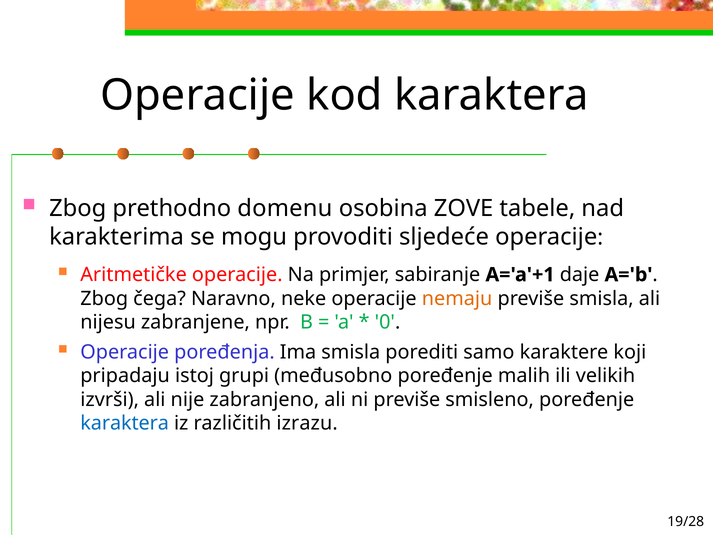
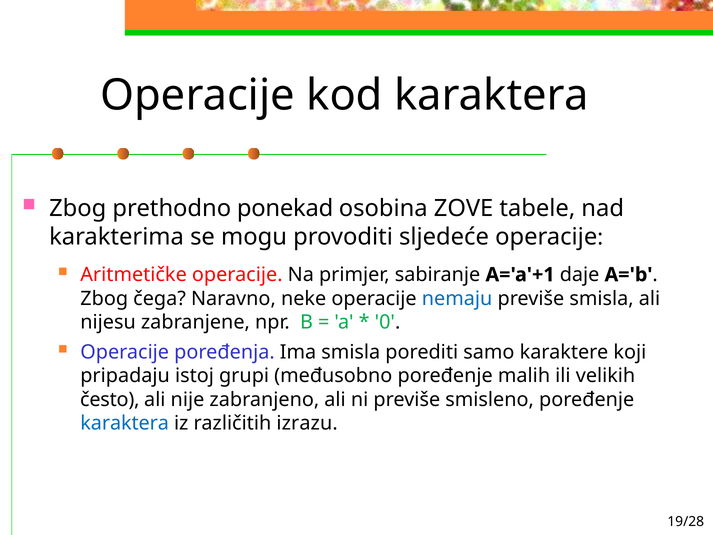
domenu: domenu -> ponekad
nemaju colour: orange -> blue
izvrši: izvrši -> često
